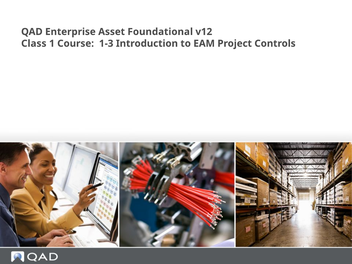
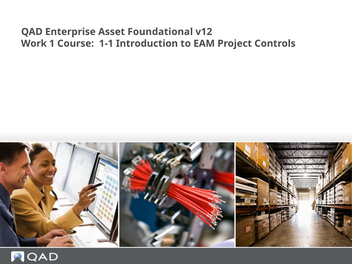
Class: Class -> Work
1-3: 1-3 -> 1-1
